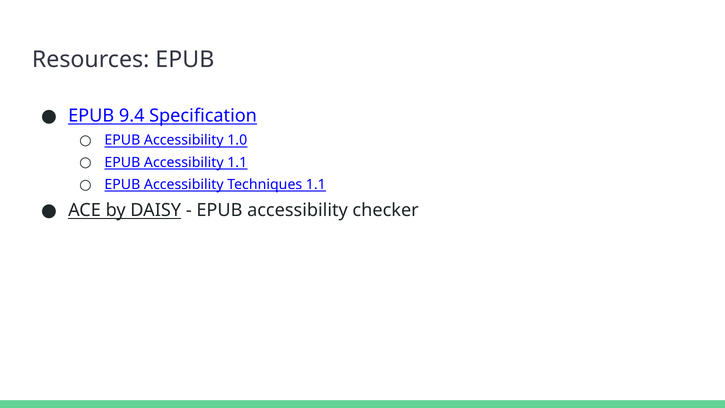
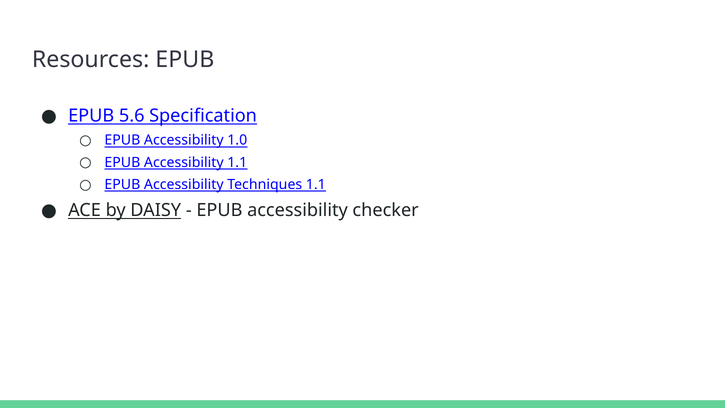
9.4: 9.4 -> 5.6
